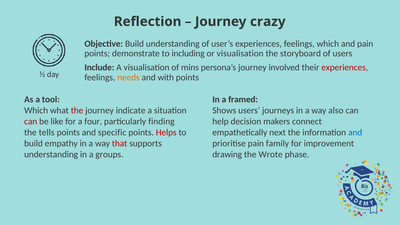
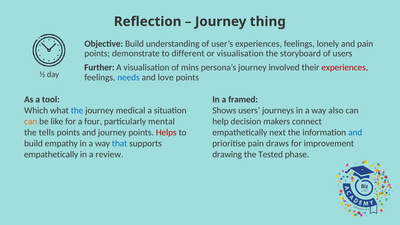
crazy: crazy -> thing
feelings which: which -> lonely
including: including -> different
Include: Include -> Further
needs colour: orange -> blue
with: with -> love
the at (77, 111) colour: red -> blue
indicate: indicate -> medical
can at (31, 122) colour: red -> orange
finding: finding -> mental
and specific: specific -> journey
that colour: red -> blue
family: family -> draws
understanding at (51, 154): understanding -> empathetically
groups: groups -> review
Wrote: Wrote -> Tested
